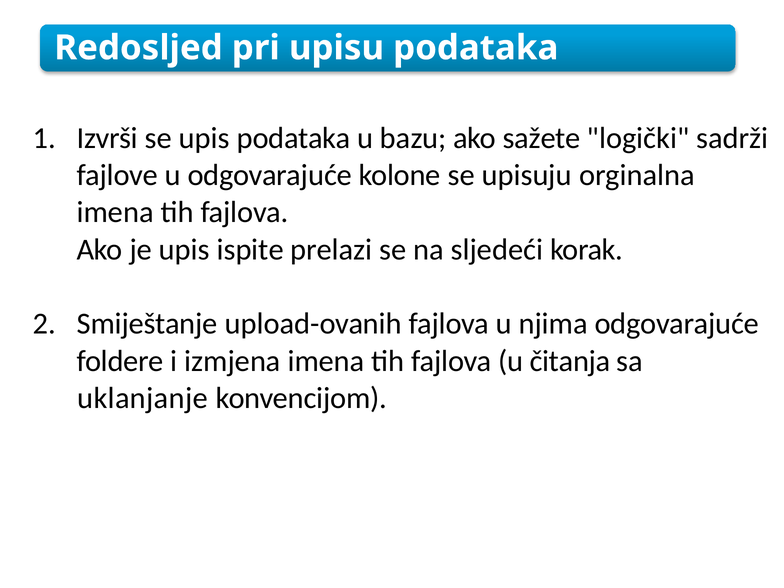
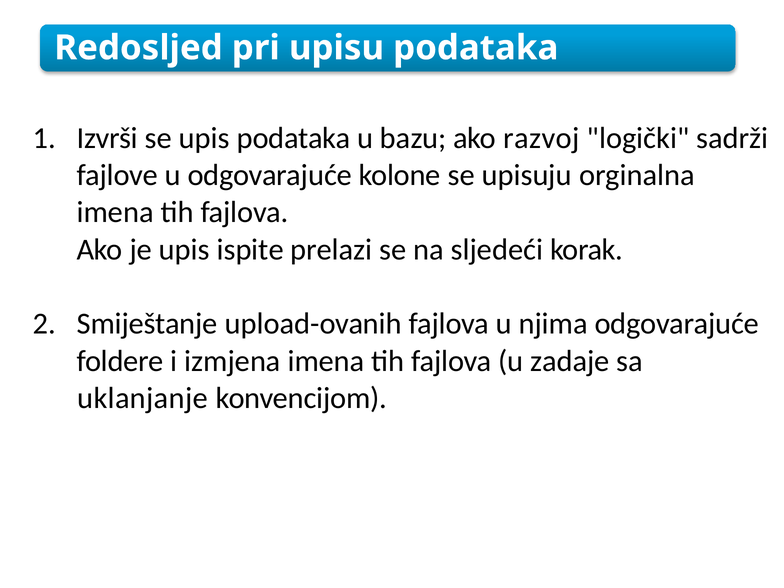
sažete: sažete -> razvoj
čitanja: čitanja -> zadaje
